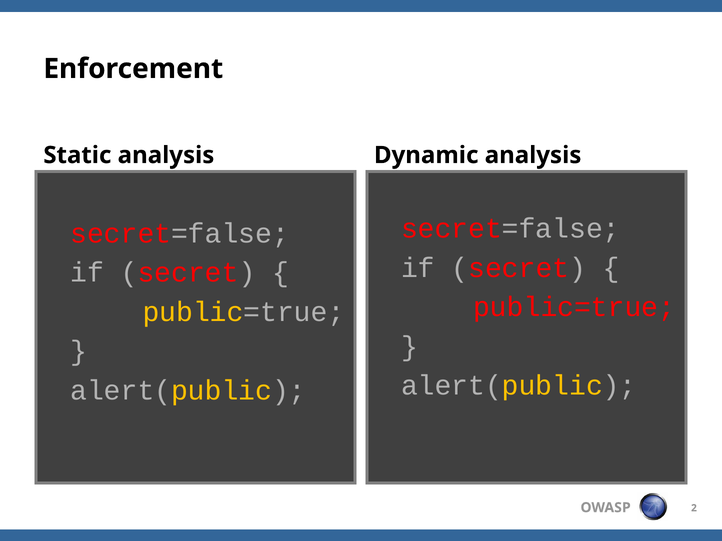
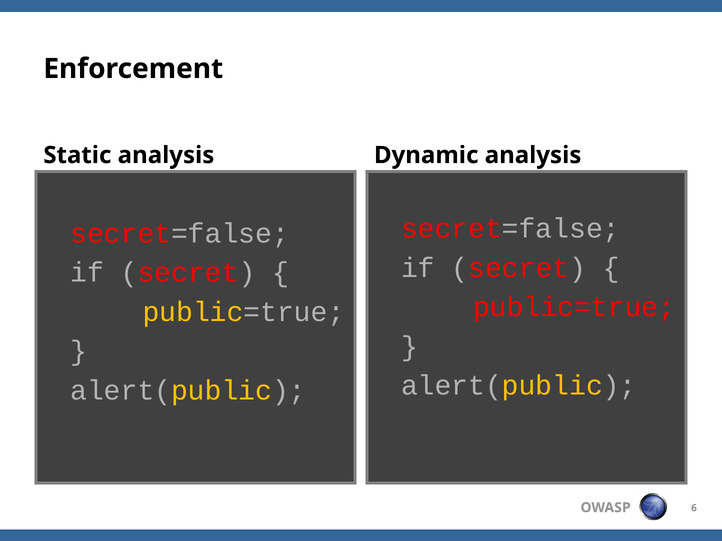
2: 2 -> 6
